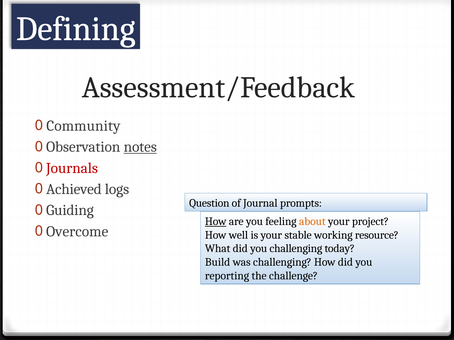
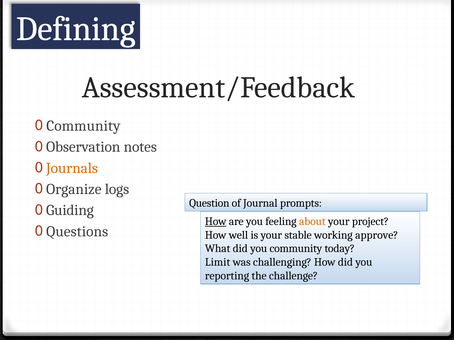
notes underline: present -> none
Journals colour: red -> orange
Achieved: Achieved -> Organize
Overcome: Overcome -> Questions
resource: resource -> approve
you challenging: challenging -> community
Build: Build -> Limit
